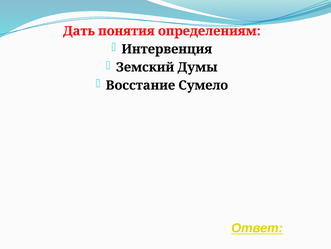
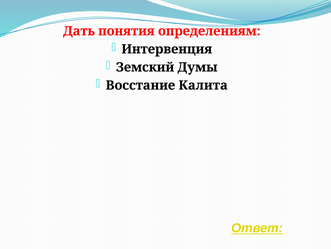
Сумело: Сумело -> Калита
